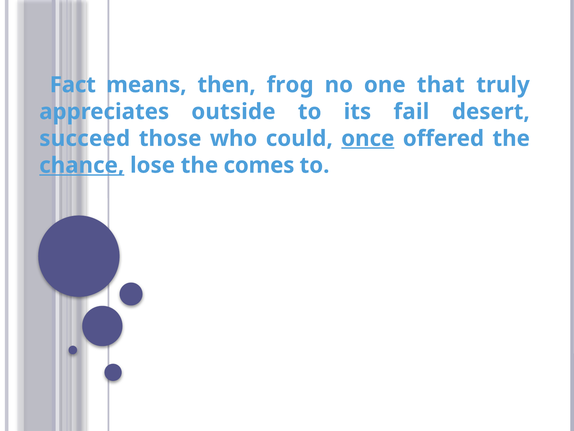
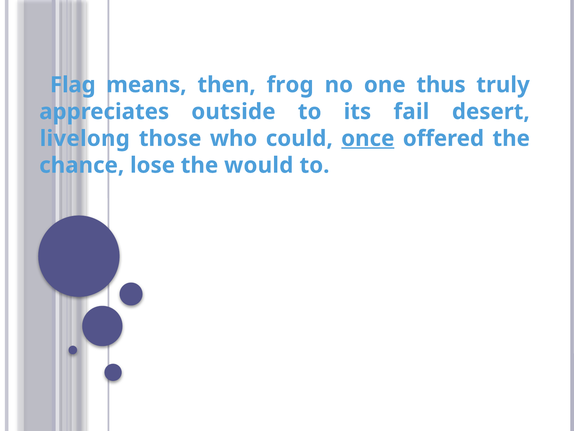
Fact: Fact -> Flag
that: that -> thus
succeed: succeed -> livelong
chance underline: present -> none
comes: comes -> would
